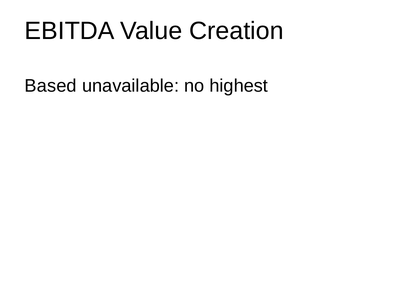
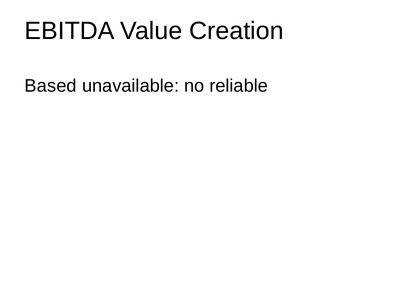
highest: highest -> reliable
